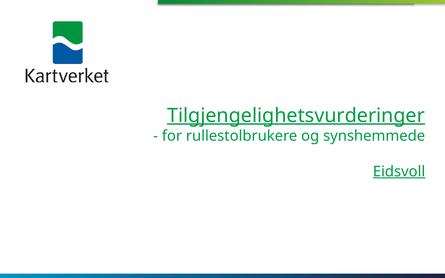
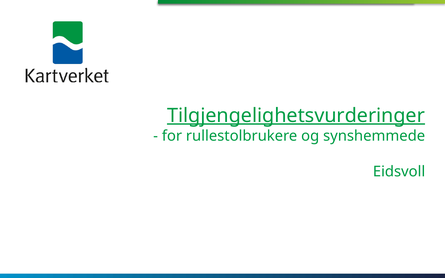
Eidsvoll underline: present -> none
